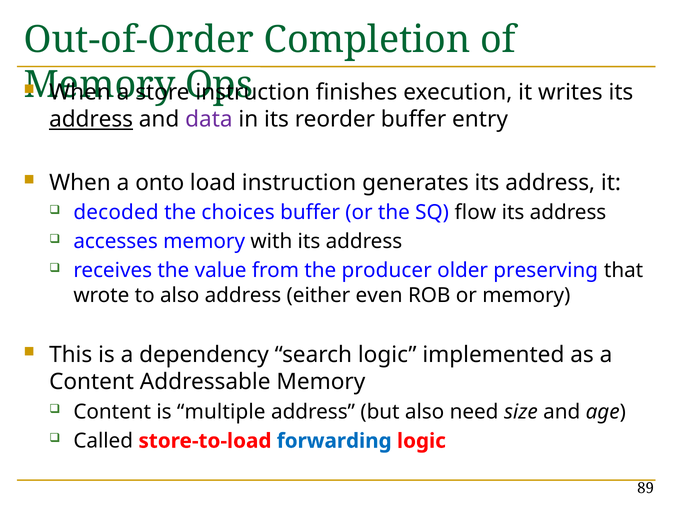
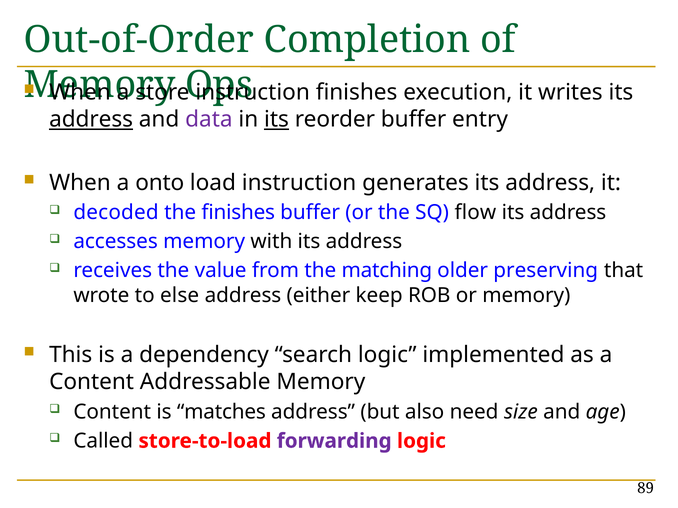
its at (276, 120) underline: none -> present
the choices: choices -> finishes
producer: producer -> matching
to also: also -> else
even: even -> keep
multiple: multiple -> matches
forwarding colour: blue -> purple
